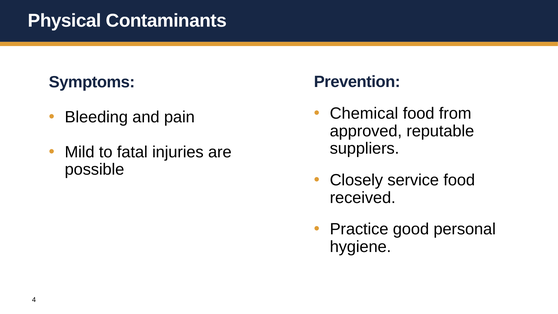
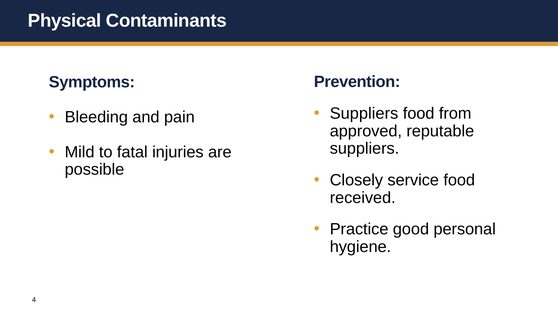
Chemical at (364, 113): Chemical -> Suppliers
